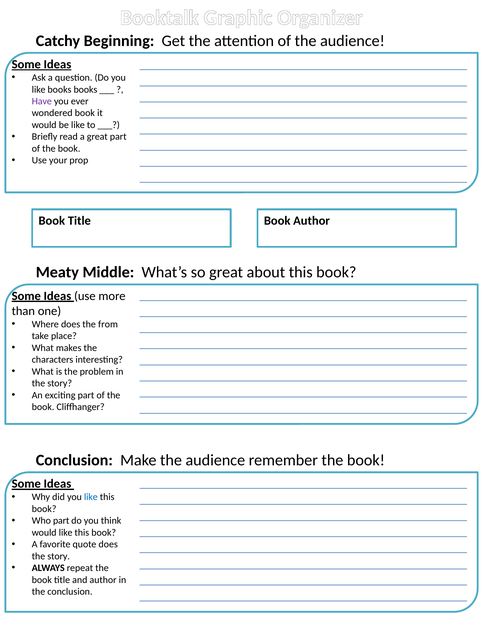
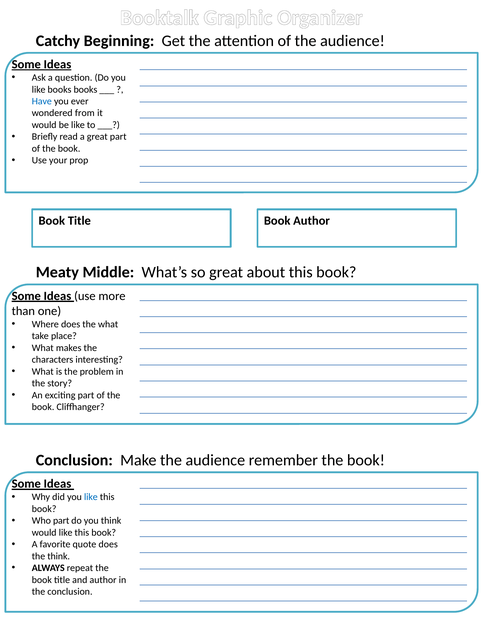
Have colour: purple -> blue
wondered book: book -> from
the from: from -> what
story at (59, 556): story -> think
